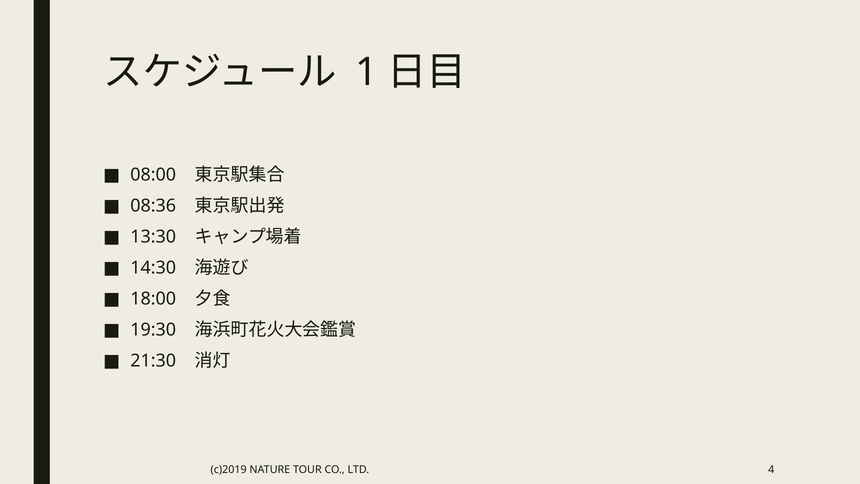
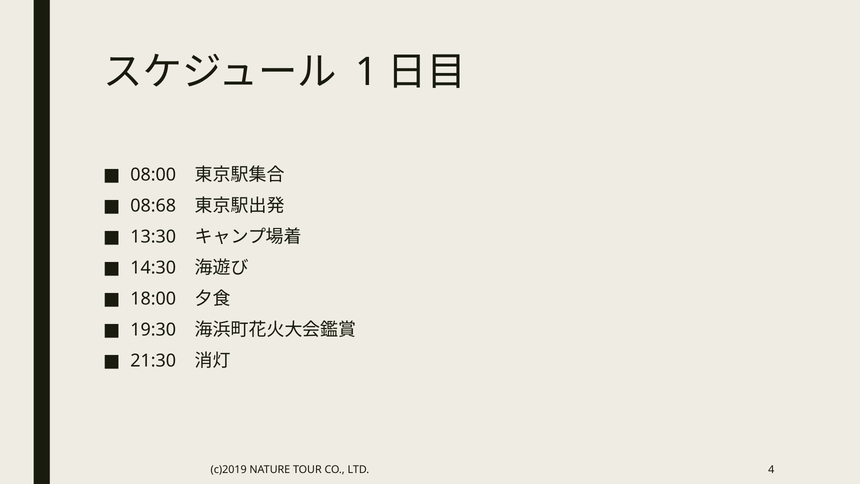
08:36: 08:36 -> 08:68
